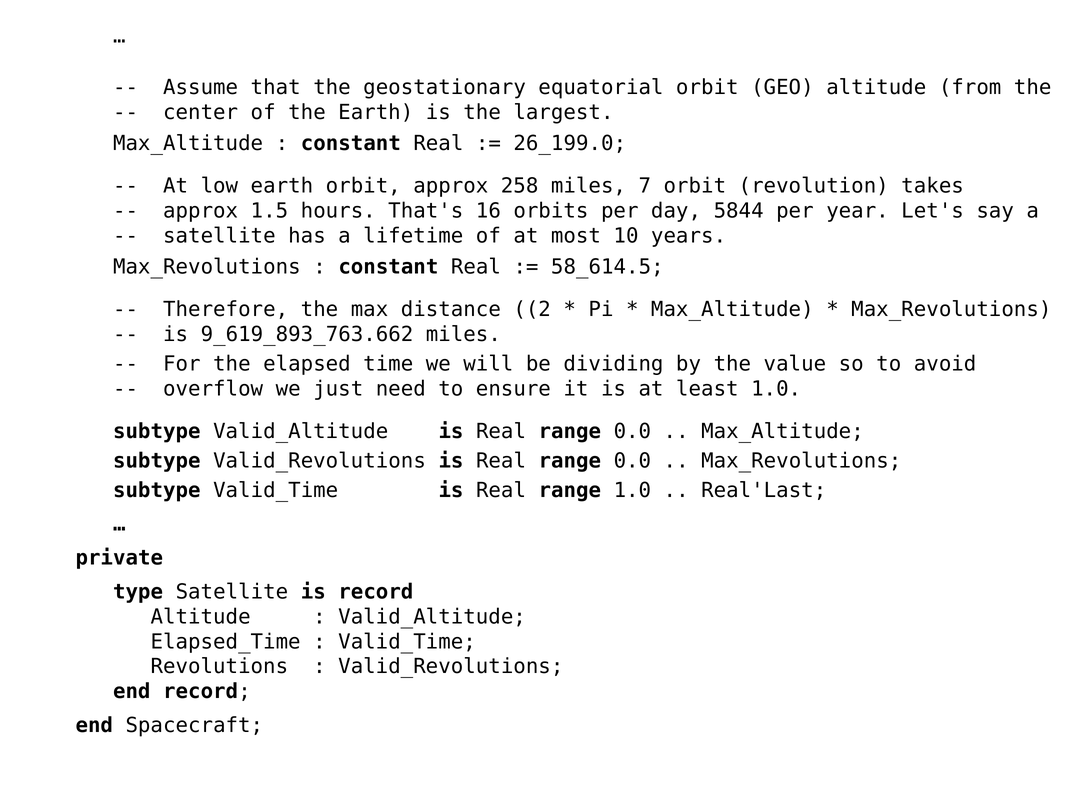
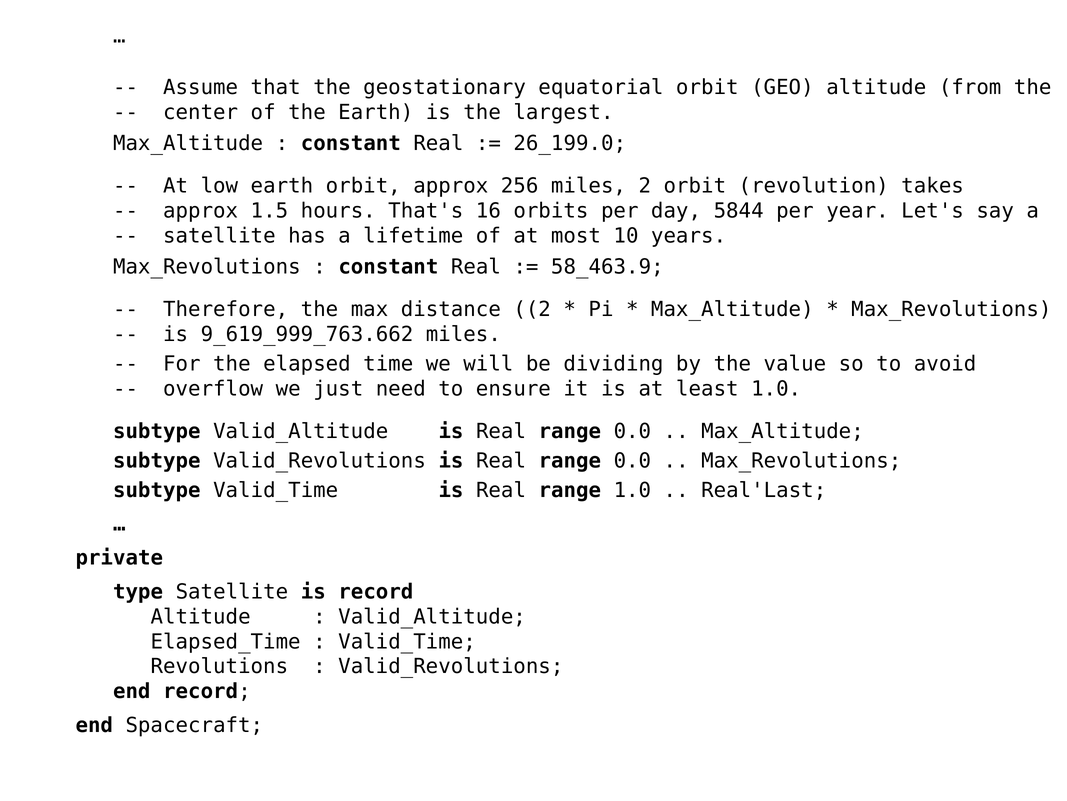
258: 258 -> 256
miles 7: 7 -> 2
58_614.5: 58_614.5 -> 58_463.9
9_619_893_763.662: 9_619_893_763.662 -> 9_619_999_763.662
